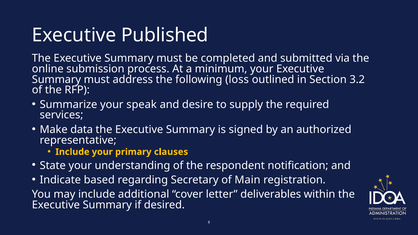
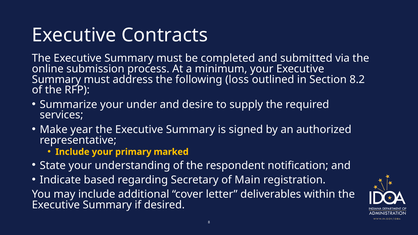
Published: Published -> Contracts
3.2: 3.2 -> 8.2
speak: speak -> under
data: data -> year
clauses: clauses -> marked
